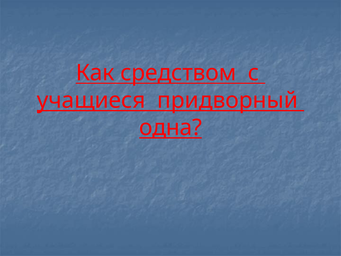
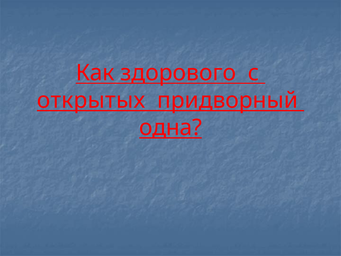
средством: средством -> здорового
учащиеся: учащиеся -> открытых
